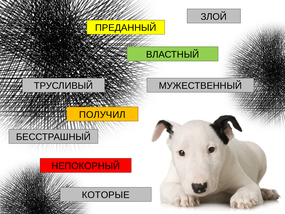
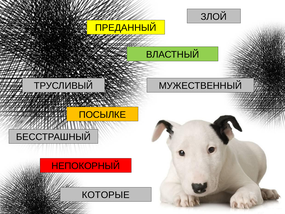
ПОЛУЧИЛ: ПОЛУЧИЛ -> ПОСЫЛКЕ
